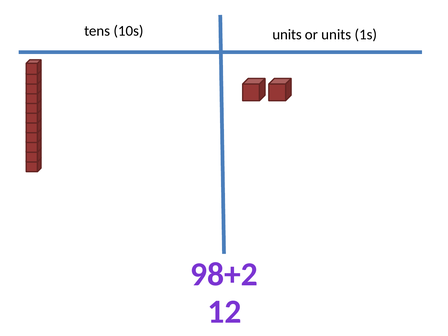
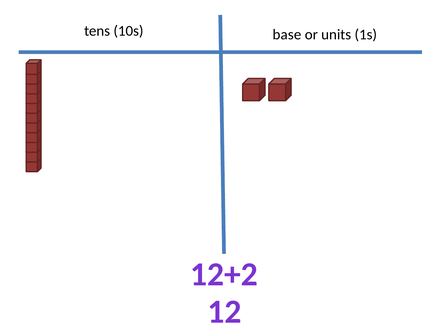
10s units: units -> base
98+2: 98+2 -> 12+2
